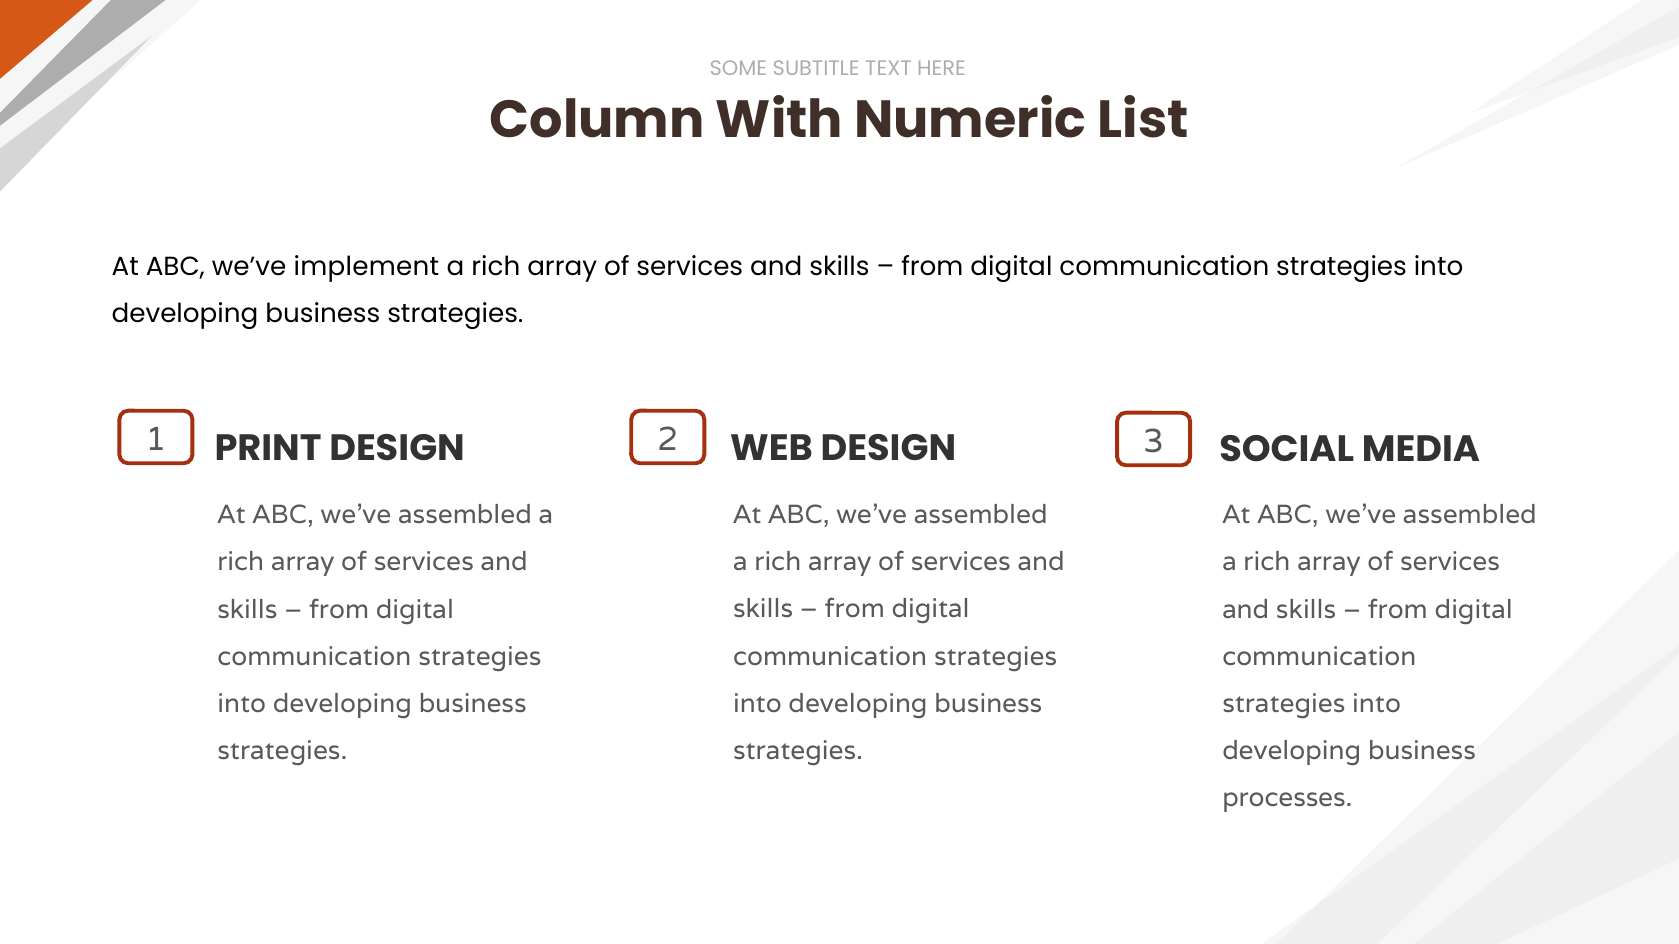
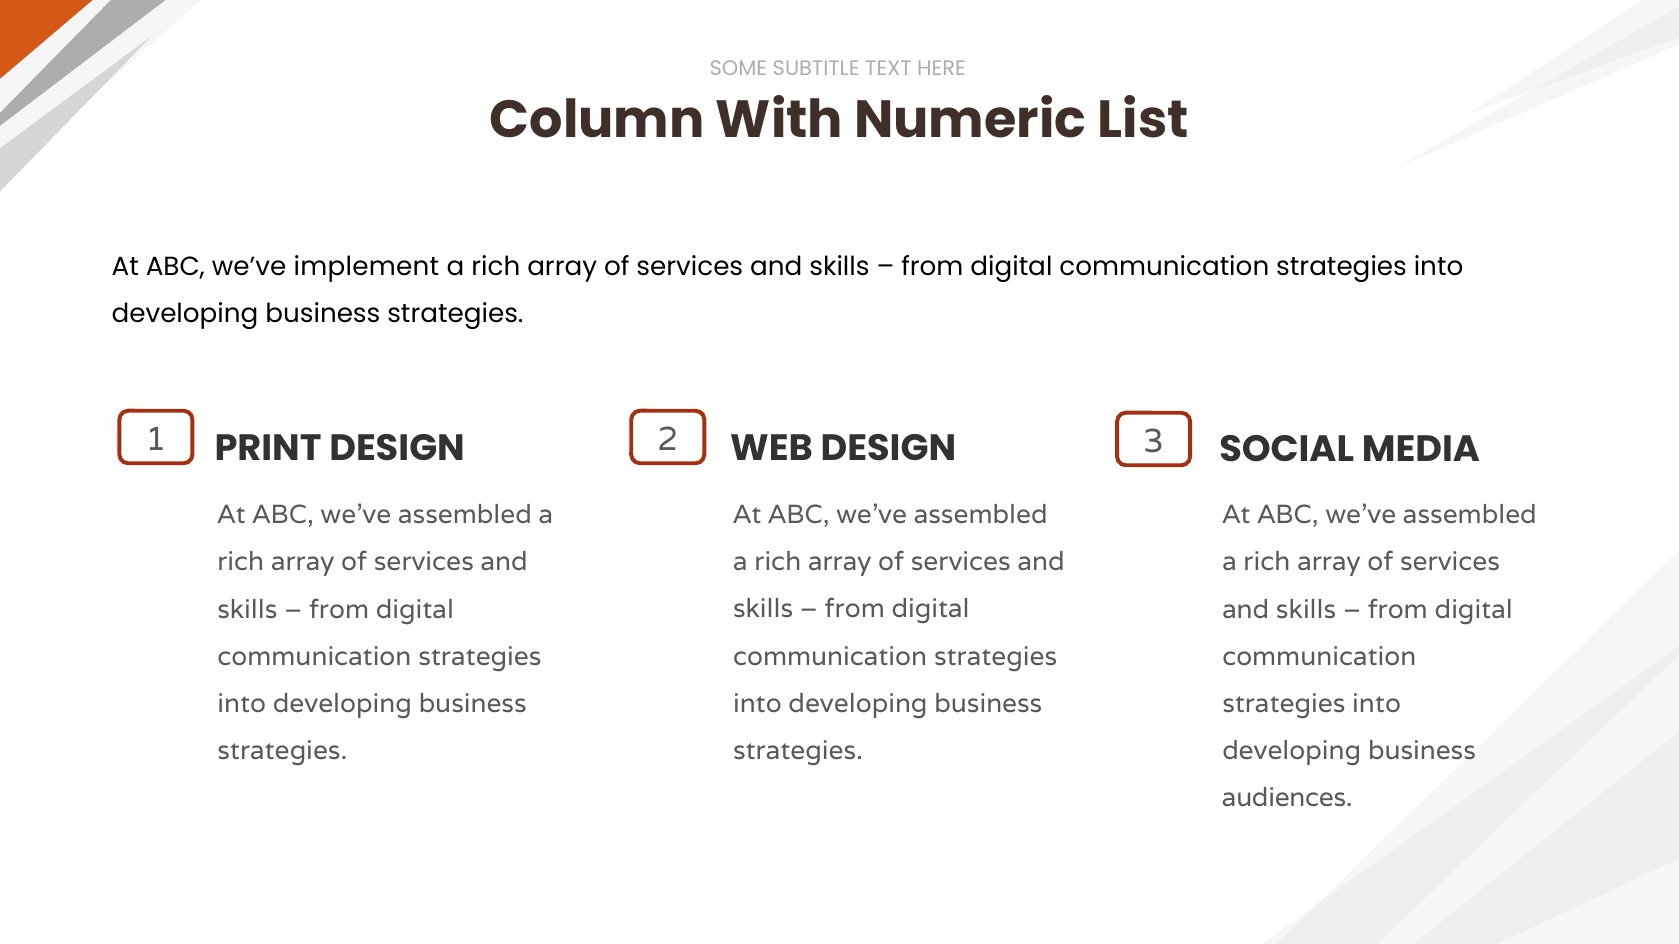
processes: processes -> audiences
